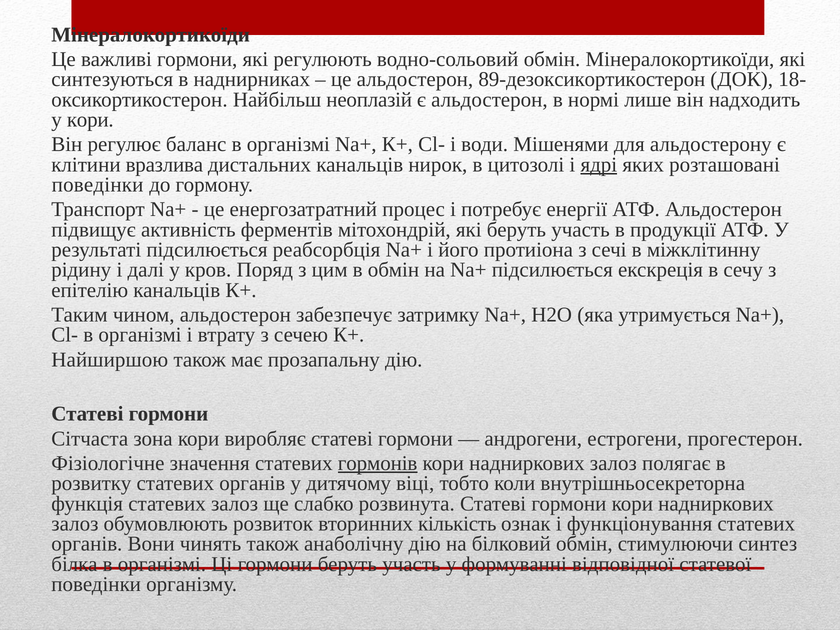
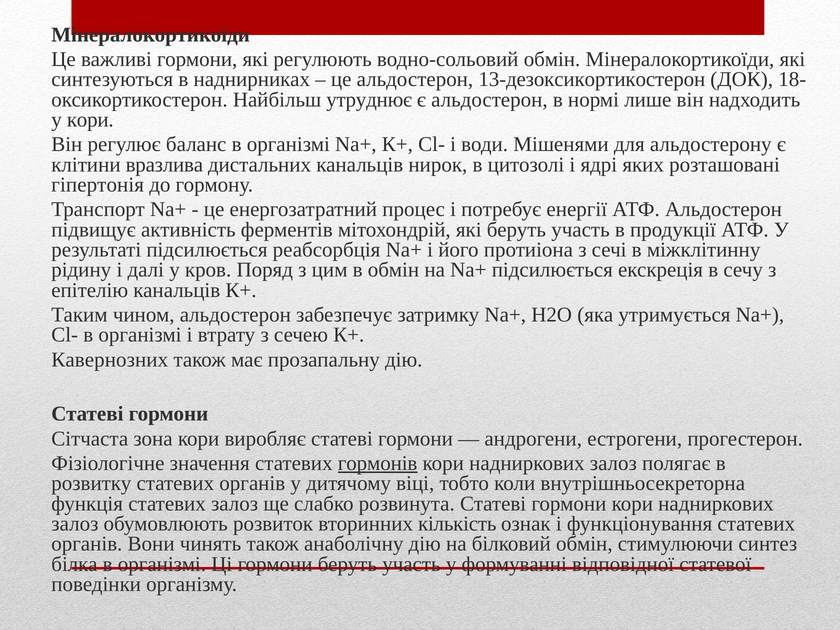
89-дезоксикортикостерон: 89-дезоксикортикостерон -> 13-дезоксикортикостерон
неоплазій: неоплазій -> утруднює
ядрі underline: present -> none
поведінки at (98, 185): поведінки -> гіпертонія
Найширшою: Найширшою -> Кавернозних
